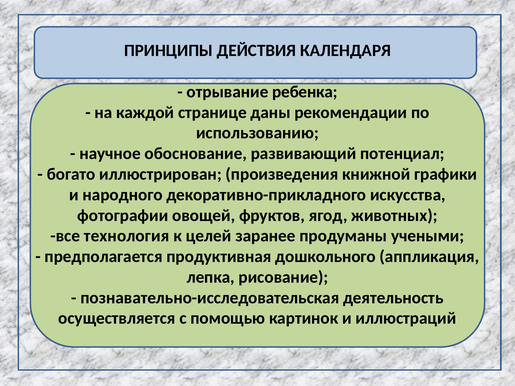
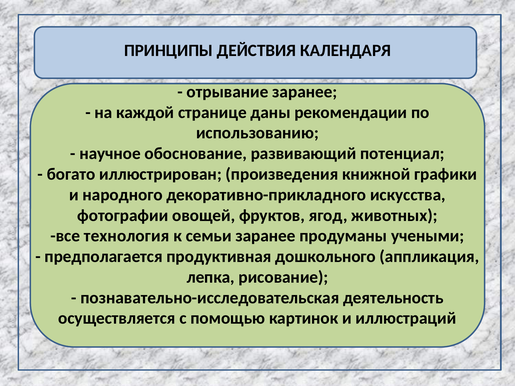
отрывание ребенка: ребенка -> заранее
целей: целей -> семьи
